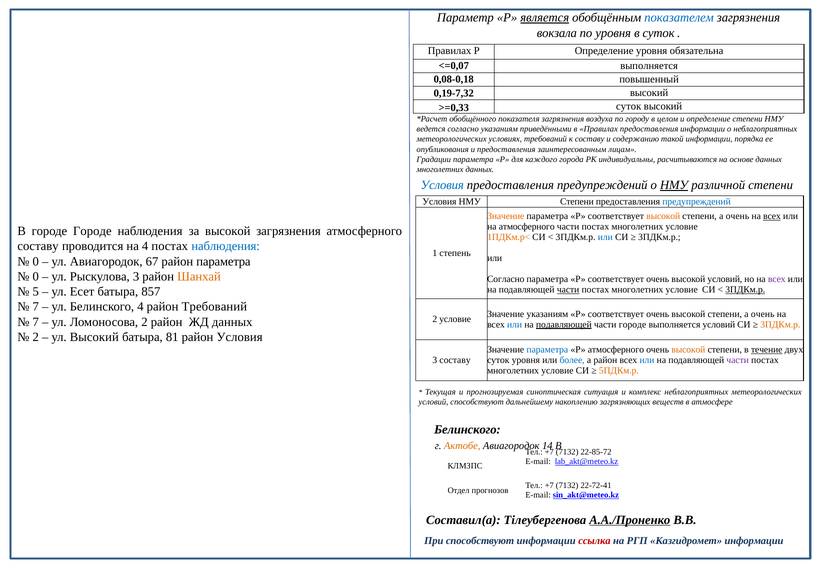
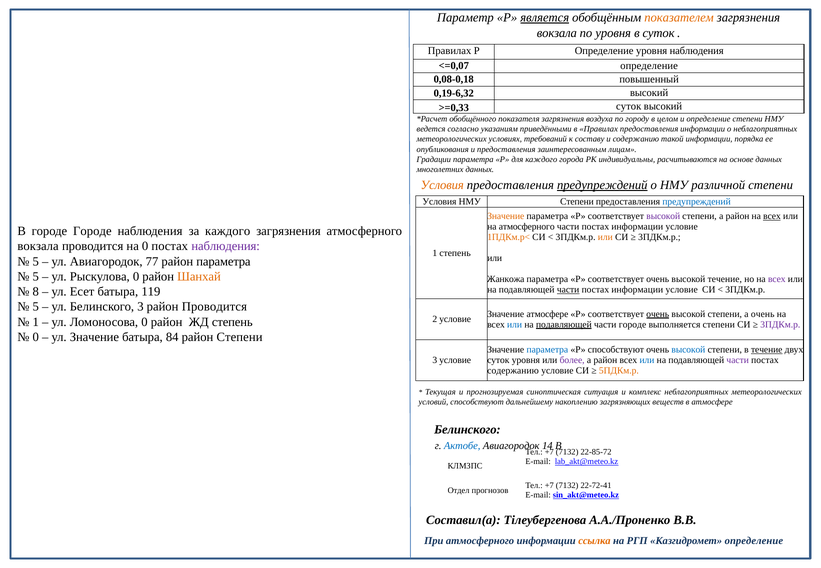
показателем colour: blue -> orange
уровня обязательна: обязательна -> наблюдения
<=0,07 выполняется: выполняется -> определение
0,19-7,32: 0,19-7,32 -> 0,19-6,32
Условия at (442, 185) colour: blue -> orange
предупреждений at (602, 185) underline: none -> present
НМУ at (674, 185) underline: present -> none
высокой at (663, 216) colour: orange -> purple
очень at (737, 216): очень -> район
многолетних at (637, 227): многолетних -> информации
за высокой: высокой -> каждого
или at (605, 237) colour: blue -> orange
составу at (38, 246): составу -> вокзала
на 4: 4 -> 0
наблюдения at (226, 246) colour: blue -> purple
0 at (36, 262): 0 -> 5
67: 67 -> 77
0 at (36, 277): 0 -> 5
Рыскулова 3: 3 -> 0
Согласно at (506, 279): Согласно -> Жанкожа
высокой условий: условий -> течение
многолетних at (637, 290): многолетних -> информации
3ПДКм.р at (745, 290) underline: present -> none
5: 5 -> 8
857: 857 -> 119
7 at (36, 307): 7 -> 5
Белинского 4: 4 -> 3
район Требований: Требований -> Проводится
Значение указаниям: указаниям -> атмосфере
очень at (658, 314) underline: none -> present
7 at (36, 322): 7 -> 1
Ломоносова 2: 2 -> 0
ЖД данных: данных -> степень
выполняется условий: условий -> степени
3ПДКм.р at (780, 325) colour: orange -> purple
2 at (36, 337): 2 -> 0
ул Высокий: Высокий -> Значение
81: 81 -> 84
район Условия: Условия -> Степени
Р атмосферного: атмосферного -> способствуют
высокой at (688, 350) colour: orange -> blue
3 составу: составу -> условие
более colour: blue -> purple
многолетних at (513, 371): многолетних -> содержанию
Актобе colour: orange -> blue
А.А./Проненко underline: present -> none
При способствуют: способствуют -> атмосферного
ссылка colour: red -> orange
Казгидромет информации: информации -> определение
